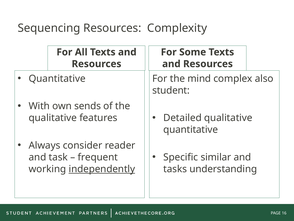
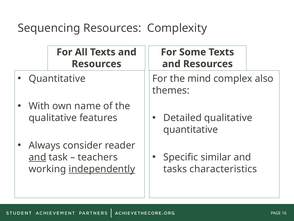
student: student -> themes
sends: sends -> name
and at (37, 157) underline: none -> present
frequent: frequent -> teachers
understanding: understanding -> characteristics
